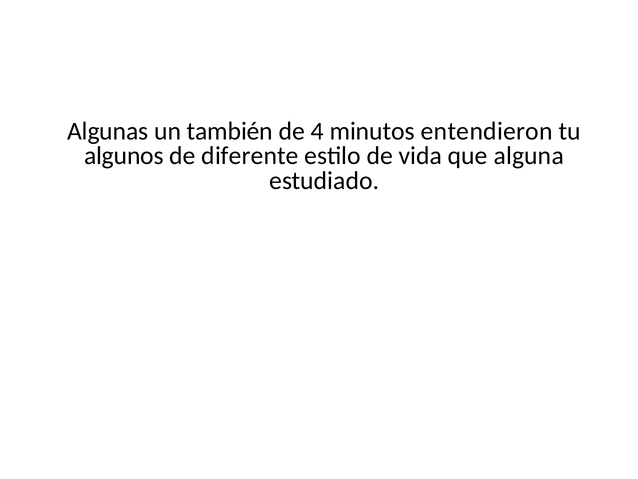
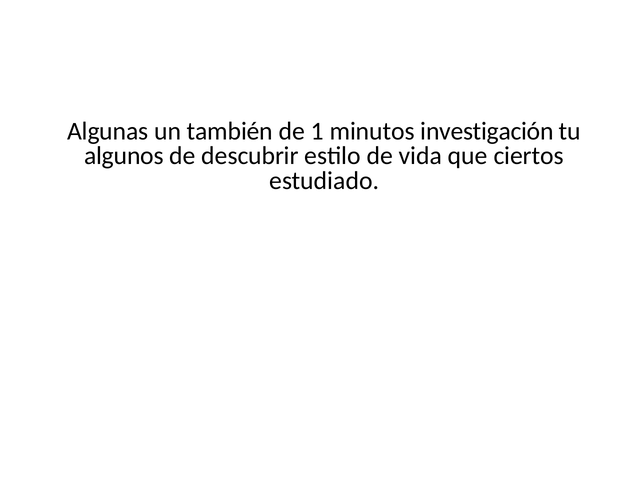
4: 4 -> 1
entendieron: entendieron -> investigación
diferente: diferente -> descubrir
alguna: alguna -> ciertos
